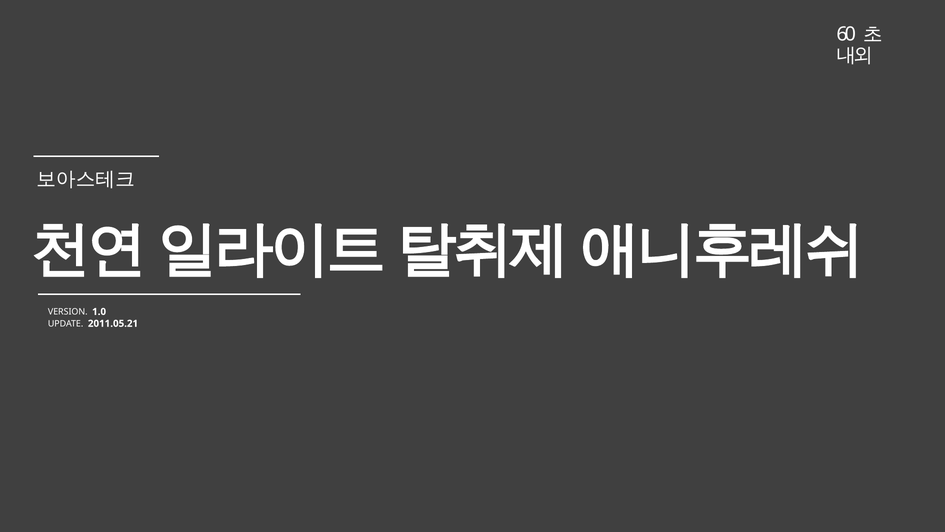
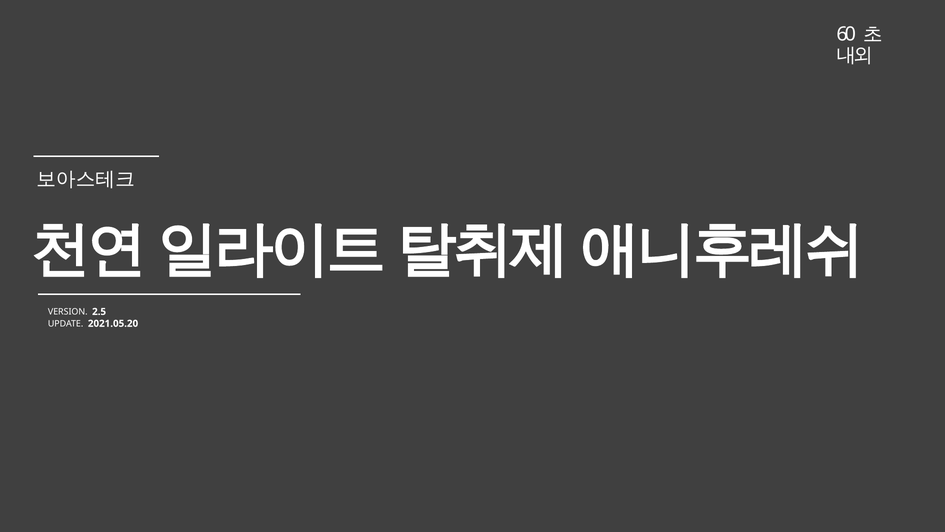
1.0: 1.0 -> 2.5
2011.05.21: 2011.05.21 -> 2021.05.20
